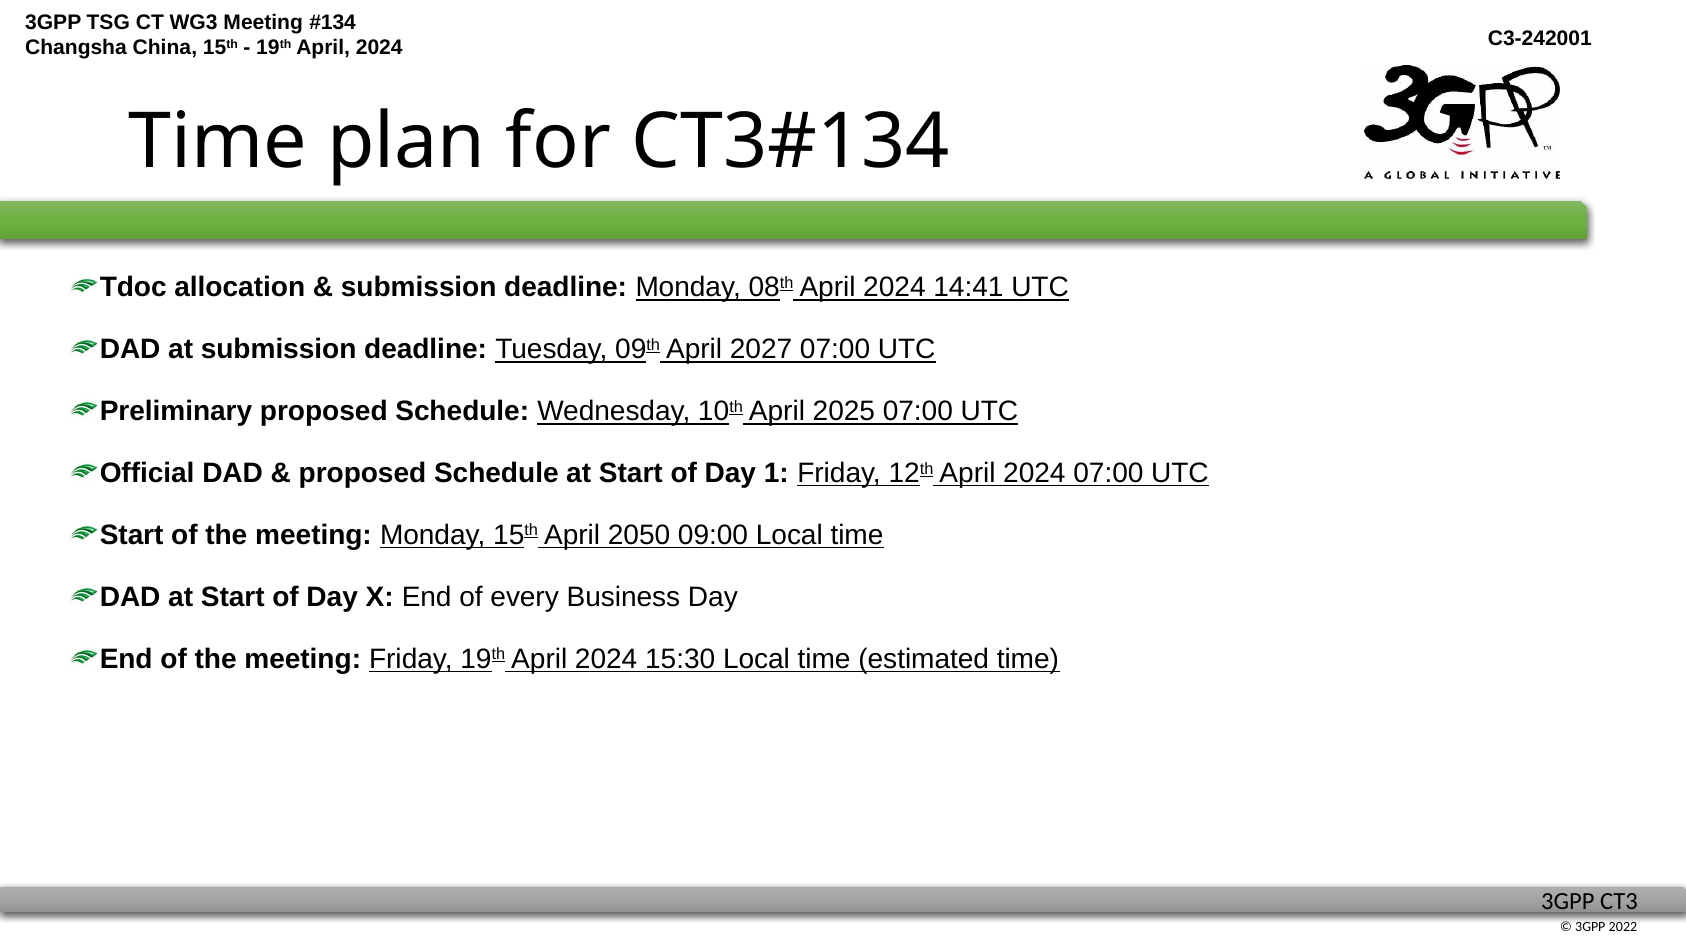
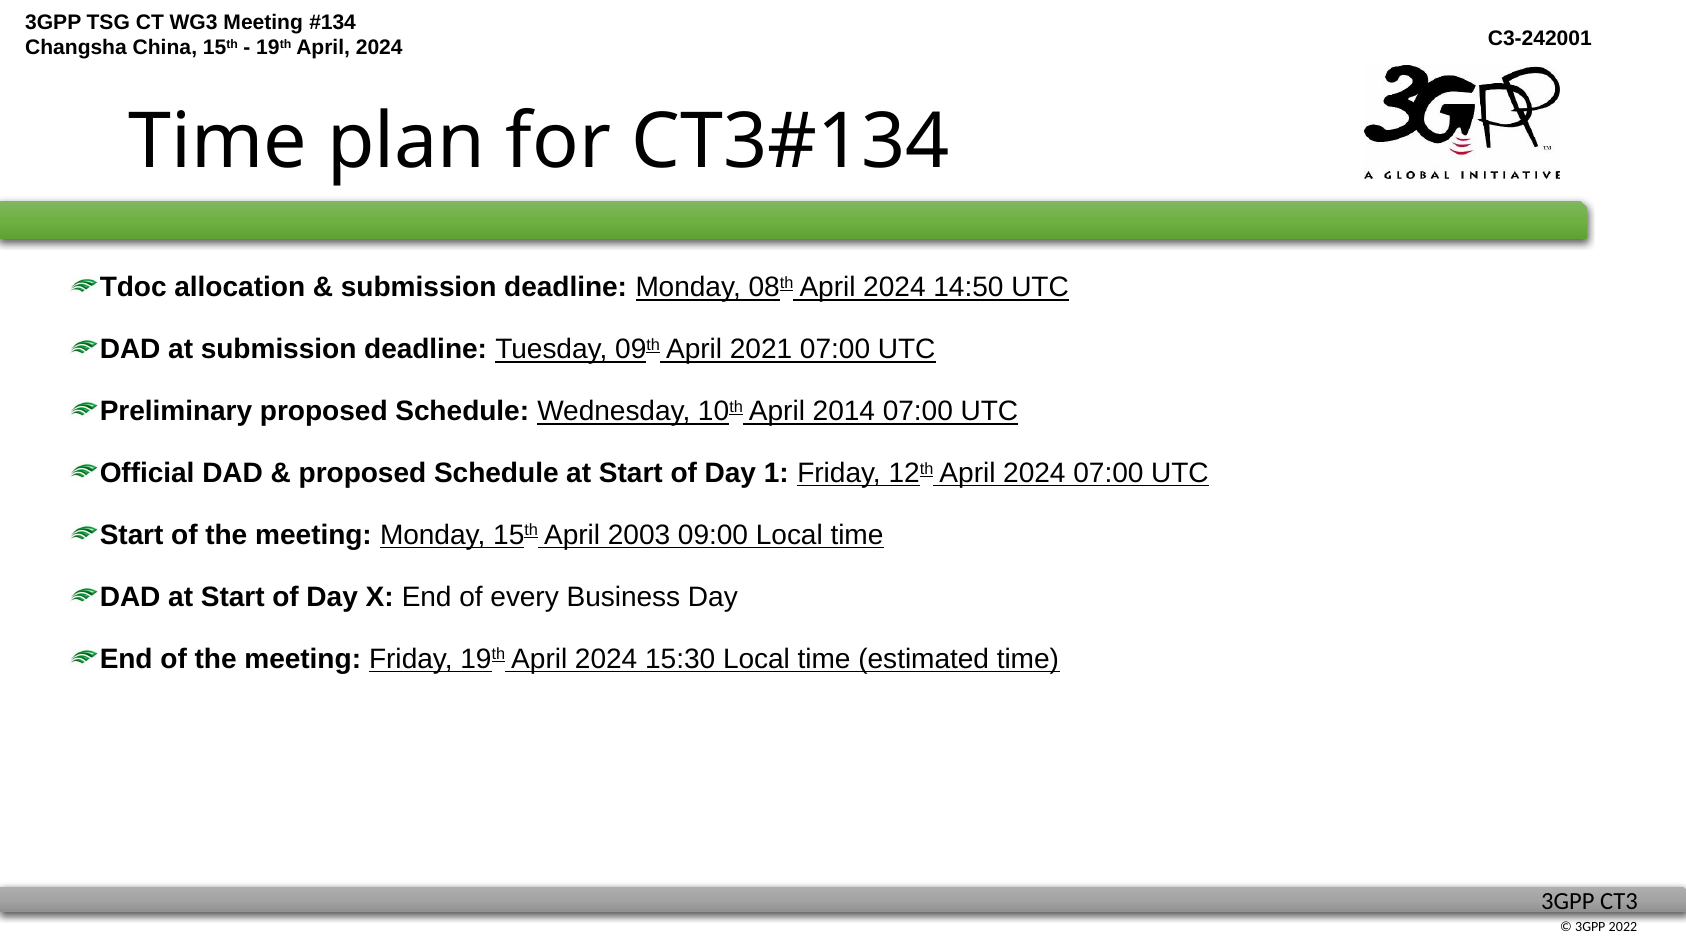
14:41: 14:41 -> 14:50
2027: 2027 -> 2021
2025: 2025 -> 2014
2050: 2050 -> 2003
